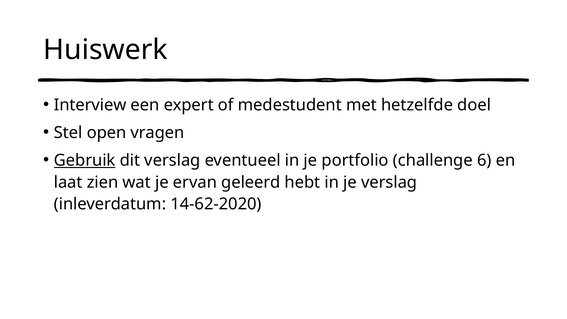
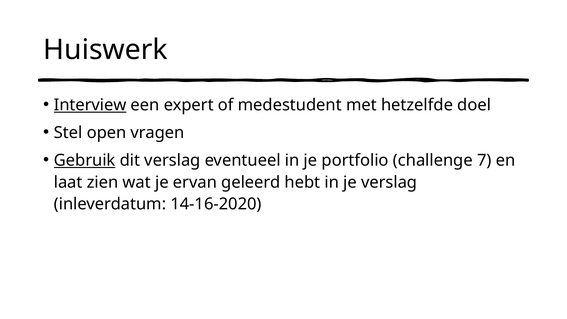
Interview underline: none -> present
6: 6 -> 7
14-62-2020: 14-62-2020 -> 14-16-2020
